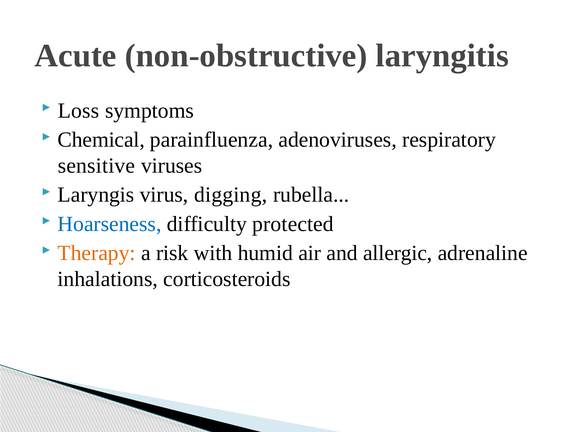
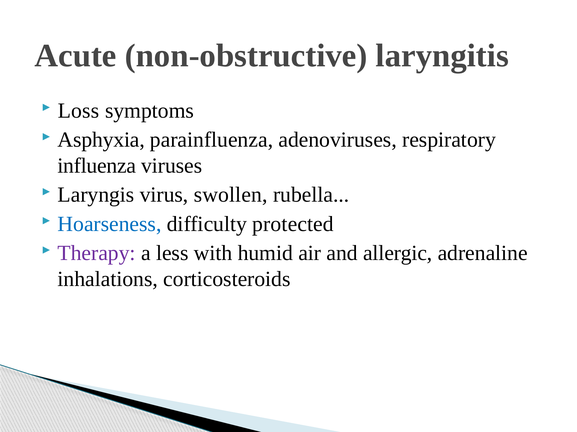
Chemical: Chemical -> Asphyxia
sensitive: sensitive -> influenza
digging: digging -> swollen
Therapy colour: orange -> purple
risk: risk -> less
